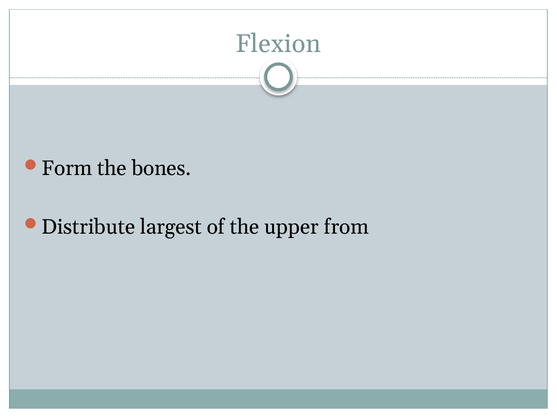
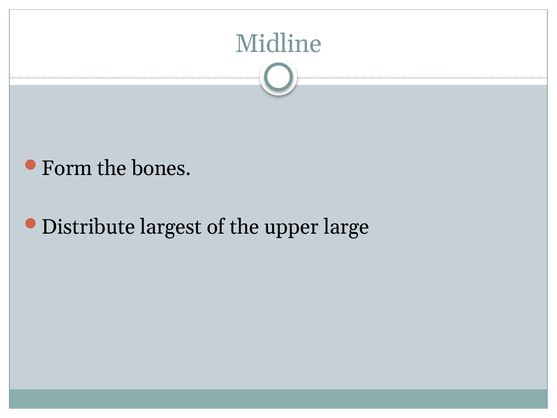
Flexion: Flexion -> Midline
from: from -> large
